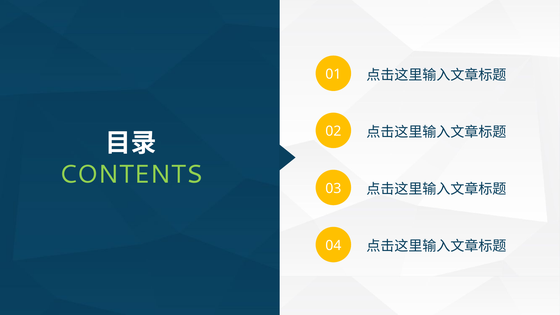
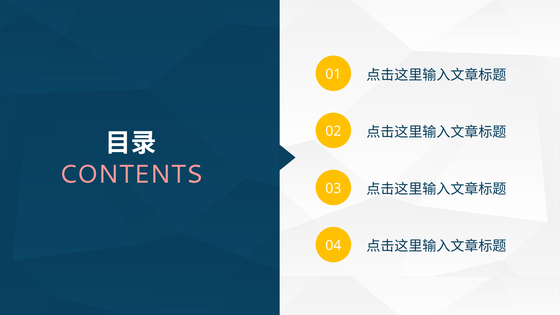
CONTENTS colour: light green -> pink
